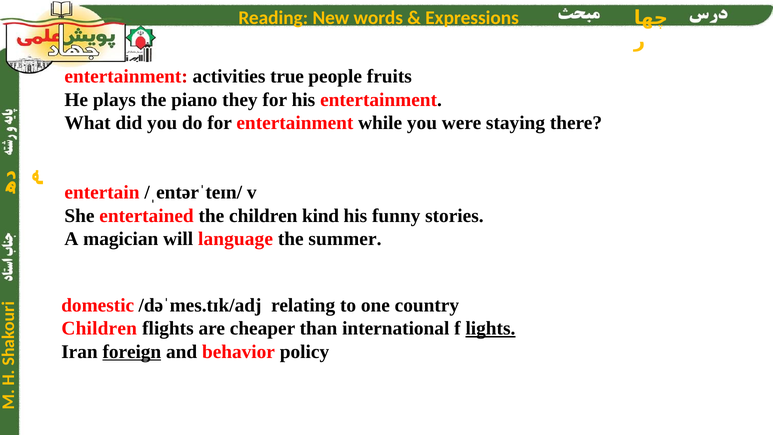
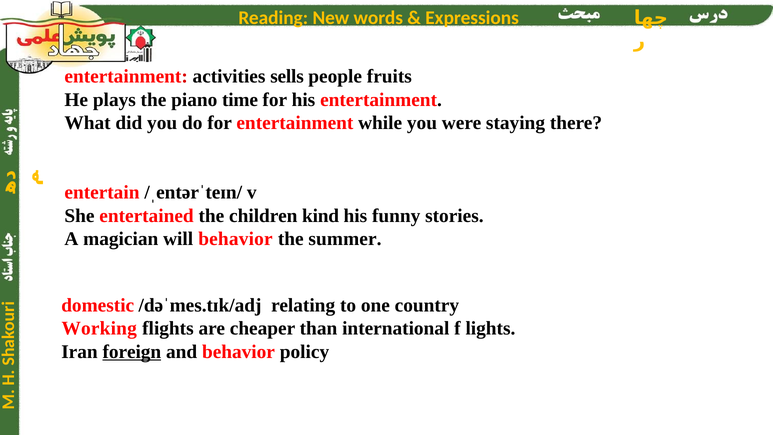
true: true -> sells
they: they -> time
will language: language -> behavior
Children at (99, 328): Children -> Working
lights underline: present -> none
